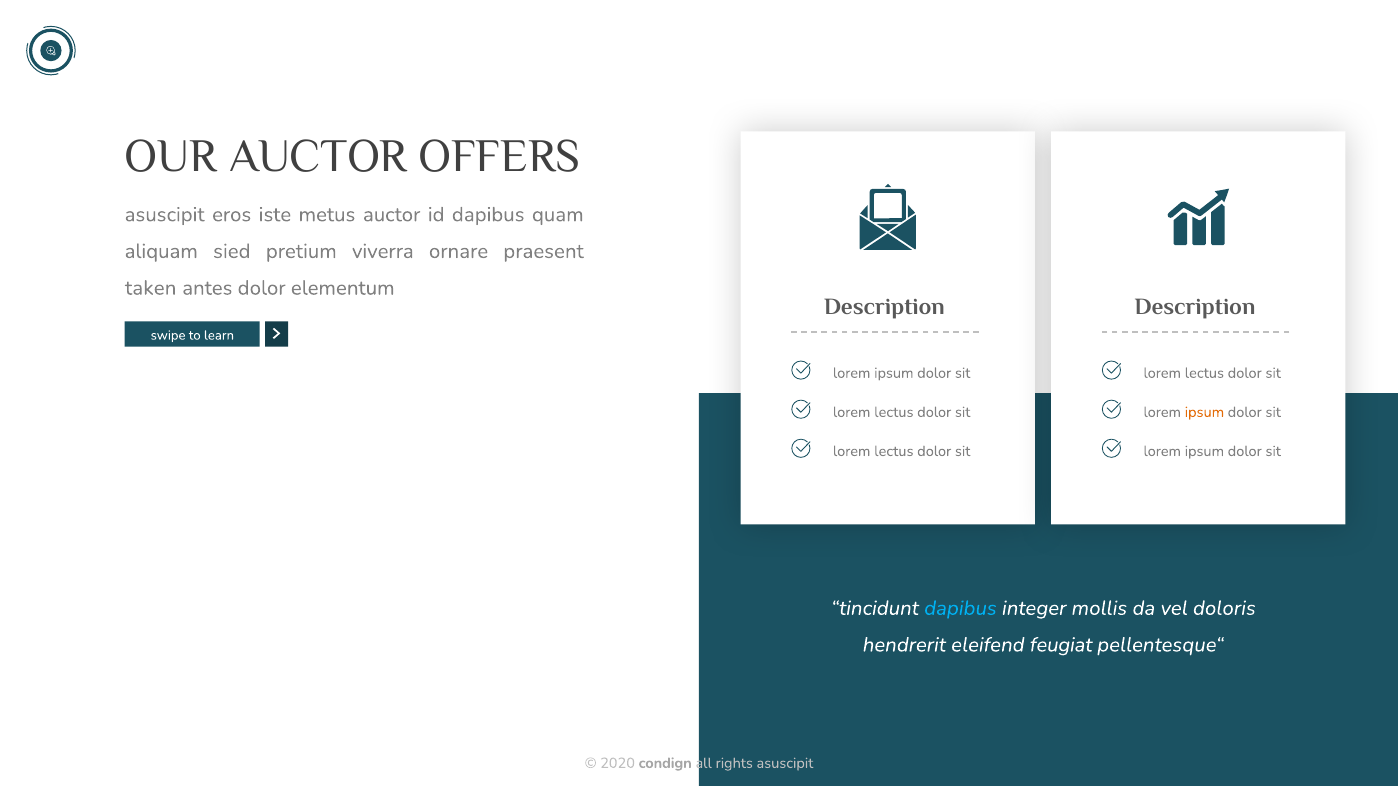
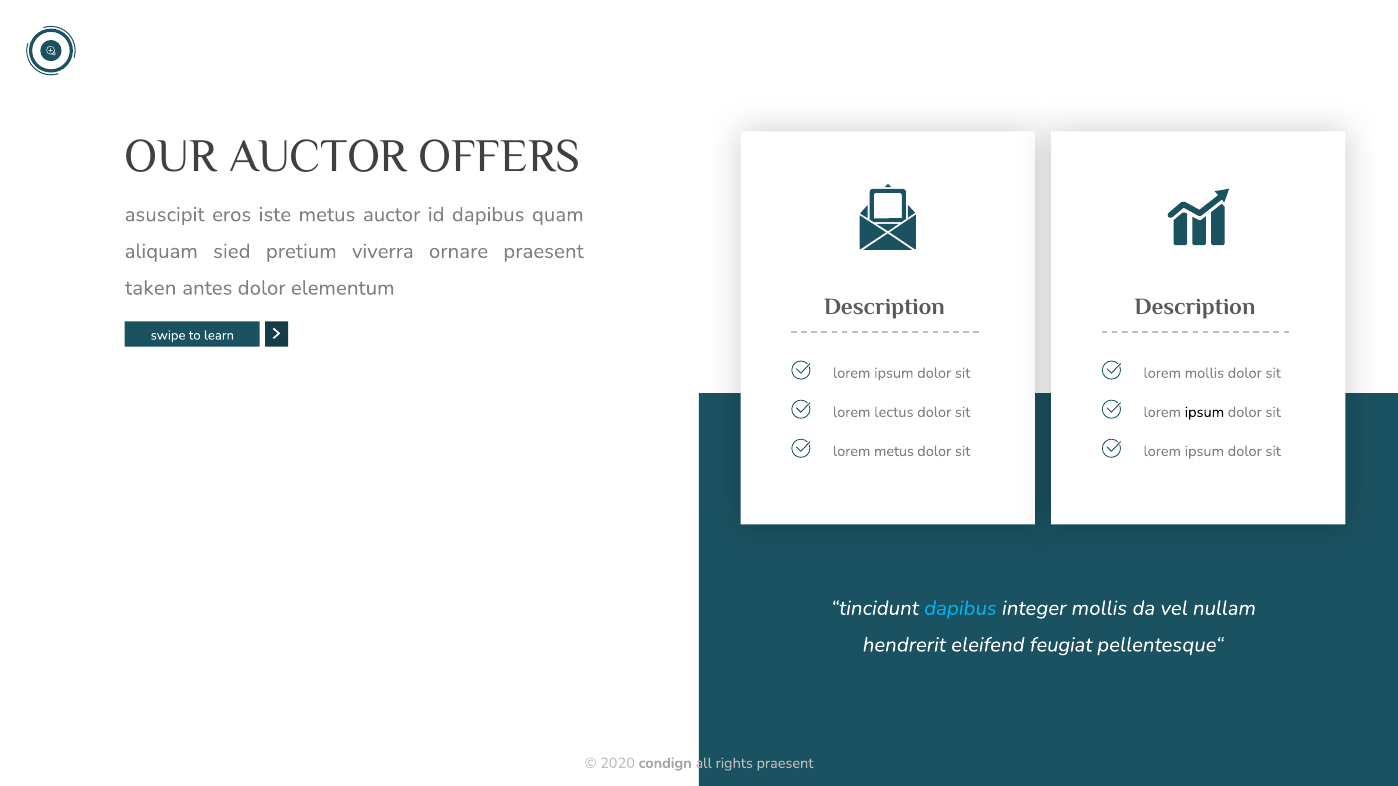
lectus at (1204, 373): lectus -> mollis
ipsum at (1204, 412) colour: orange -> black
lectus at (894, 451): lectus -> metus
doloris: doloris -> nullam
rights asuscipit: asuscipit -> praesent
